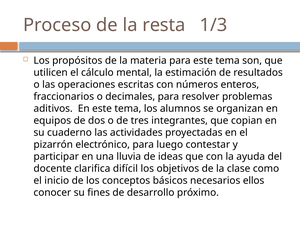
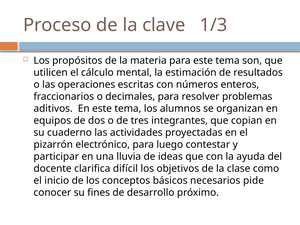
resta: resta -> clave
ellos: ellos -> pide
